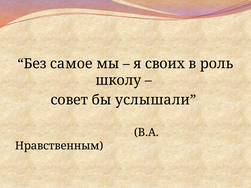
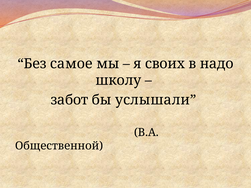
роль: роль -> надо
совет: совет -> забот
Нравственным: Нравственным -> Общественной
